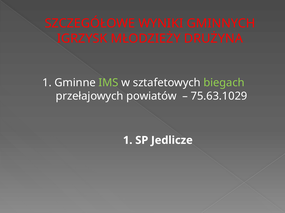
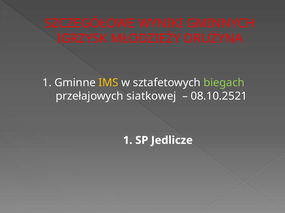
IMS colour: light green -> yellow
powiatów: powiatów -> siatkowej
75.63.1029: 75.63.1029 -> 08.10.2521
